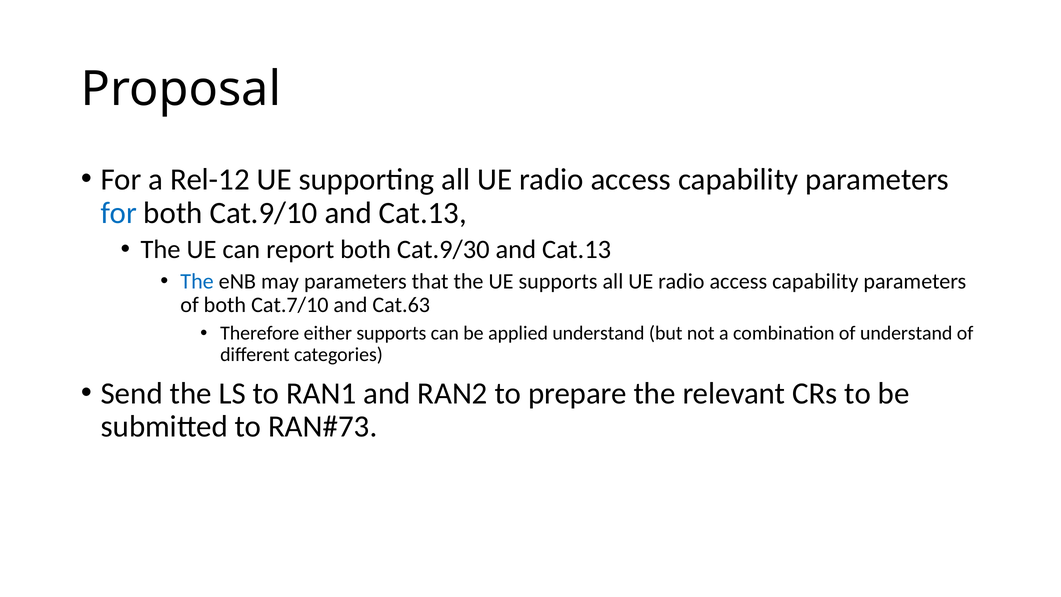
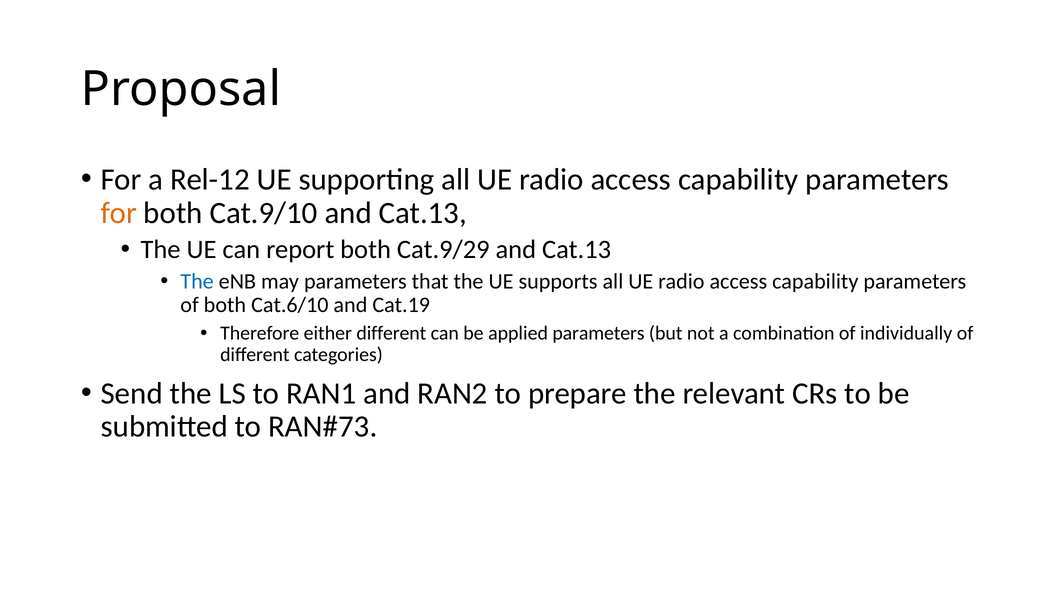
for at (119, 213) colour: blue -> orange
Cat.9/30: Cat.9/30 -> Cat.9/29
Cat.7/10: Cat.7/10 -> Cat.6/10
Cat.63: Cat.63 -> Cat.19
either supports: supports -> different
applied understand: understand -> parameters
of understand: understand -> individually
